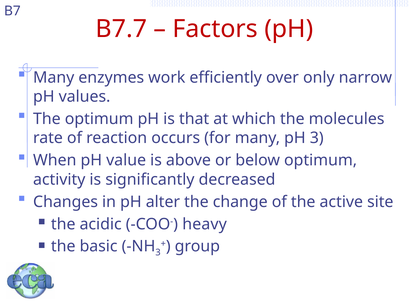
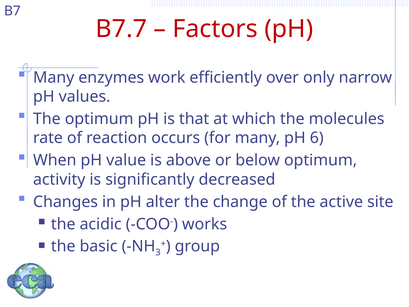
pH 3: 3 -> 6
heavy: heavy -> works
